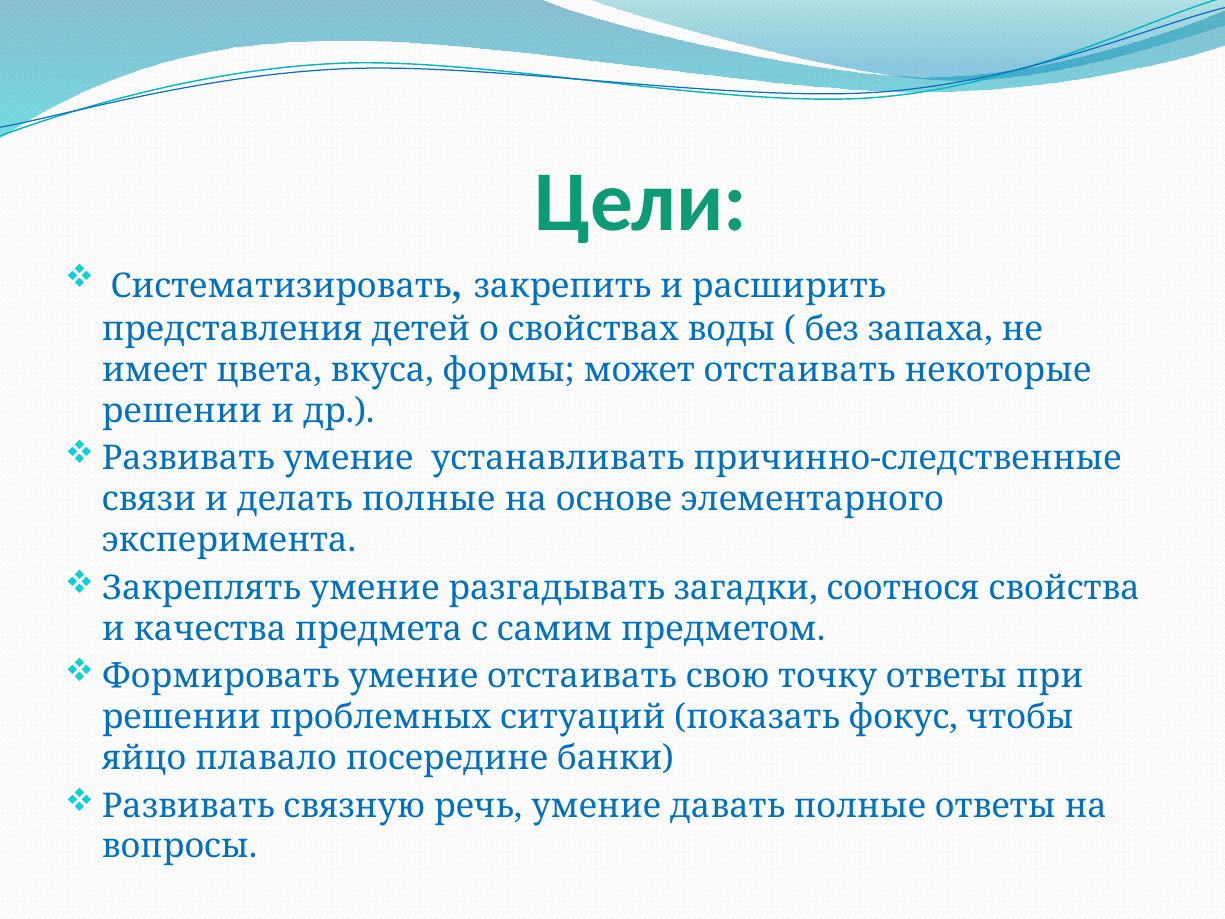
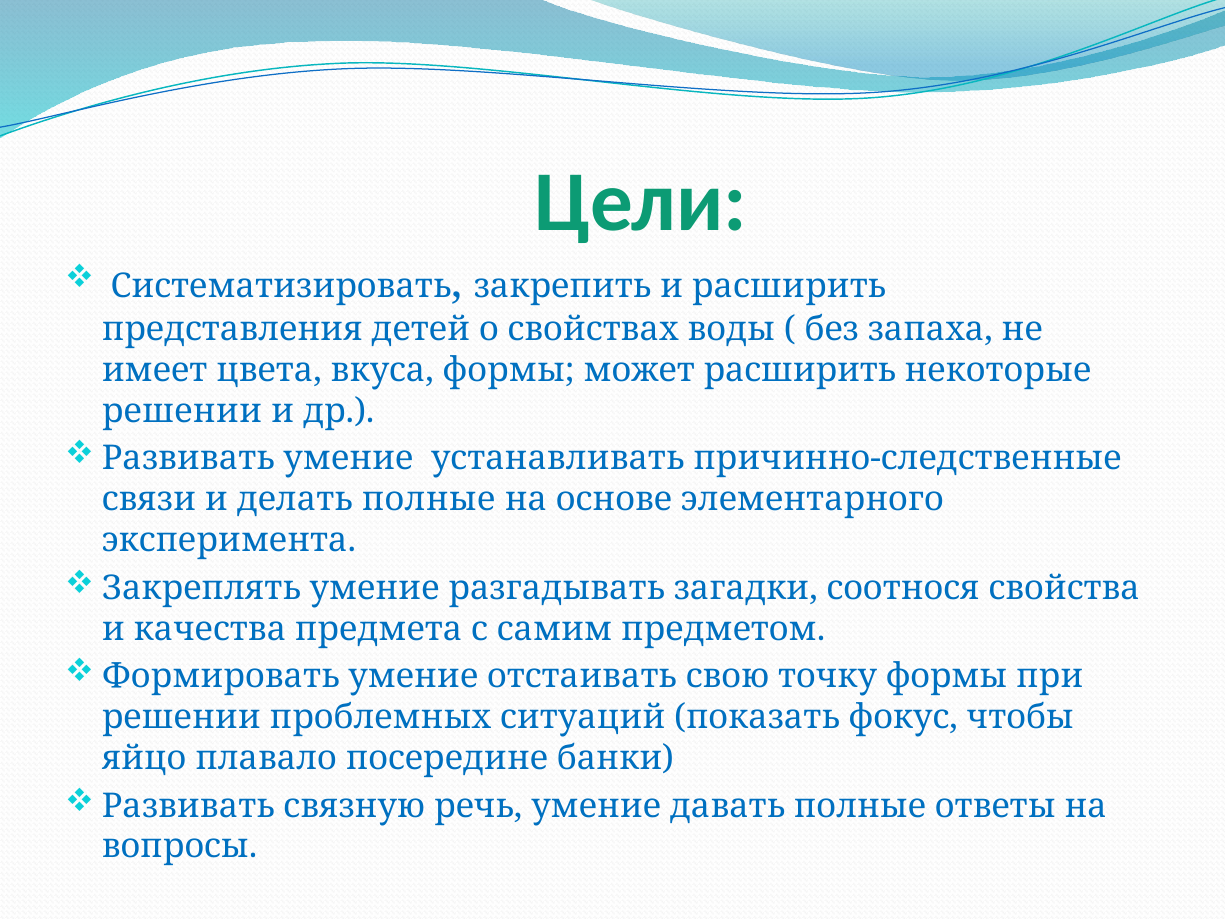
может отстаивать: отстаивать -> расширить
точку ответы: ответы -> формы
